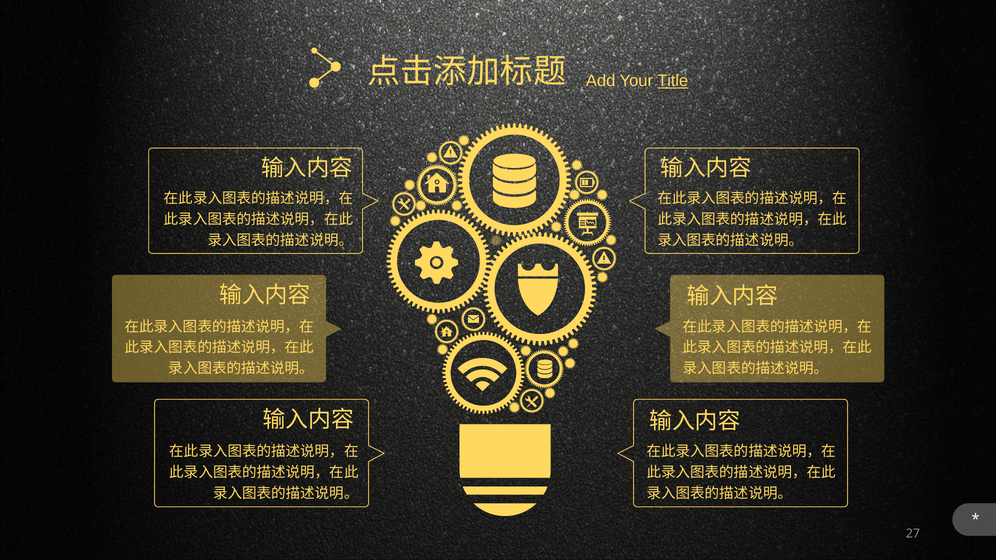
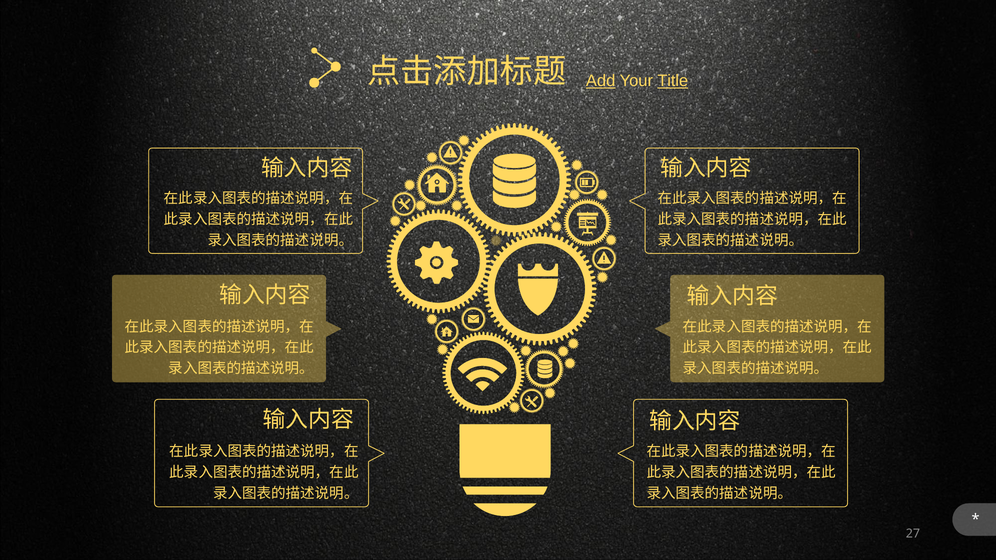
Add underline: none -> present
